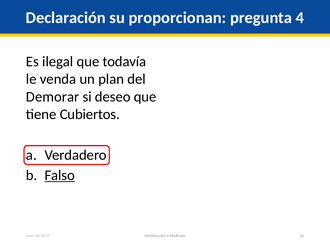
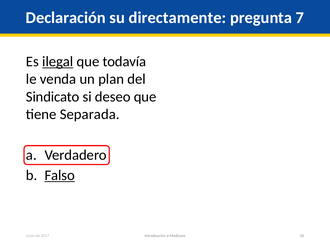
proporcionan: proporcionan -> directamente
4: 4 -> 7
ilegal underline: none -> present
Demorar: Demorar -> Sindicato
Cubiertos: Cubiertos -> Separada
